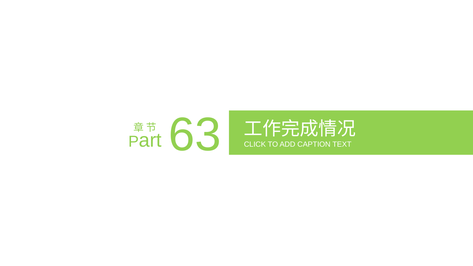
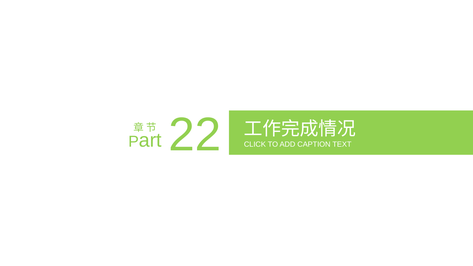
63: 63 -> 22
